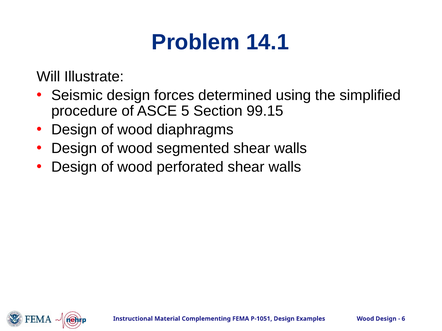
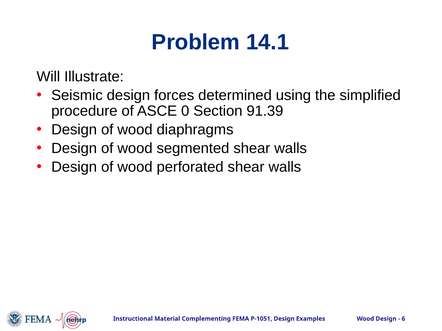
5: 5 -> 0
99.15: 99.15 -> 91.39
